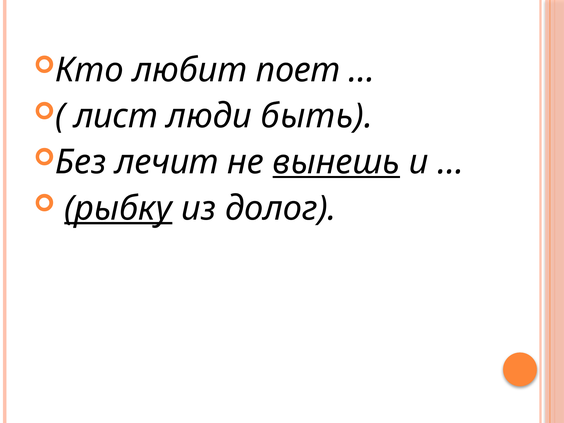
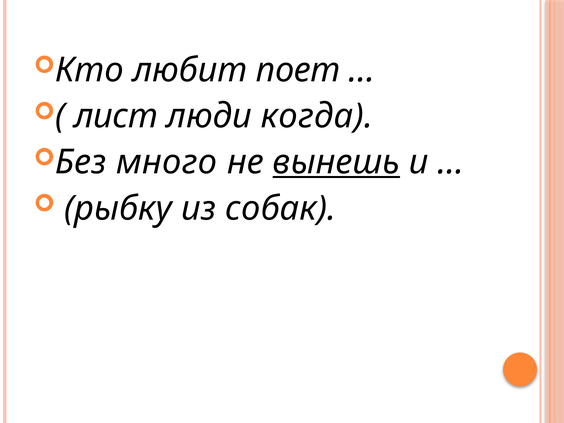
быть: быть -> когда
лечит: лечит -> много
рыбку underline: present -> none
долог: долог -> собак
